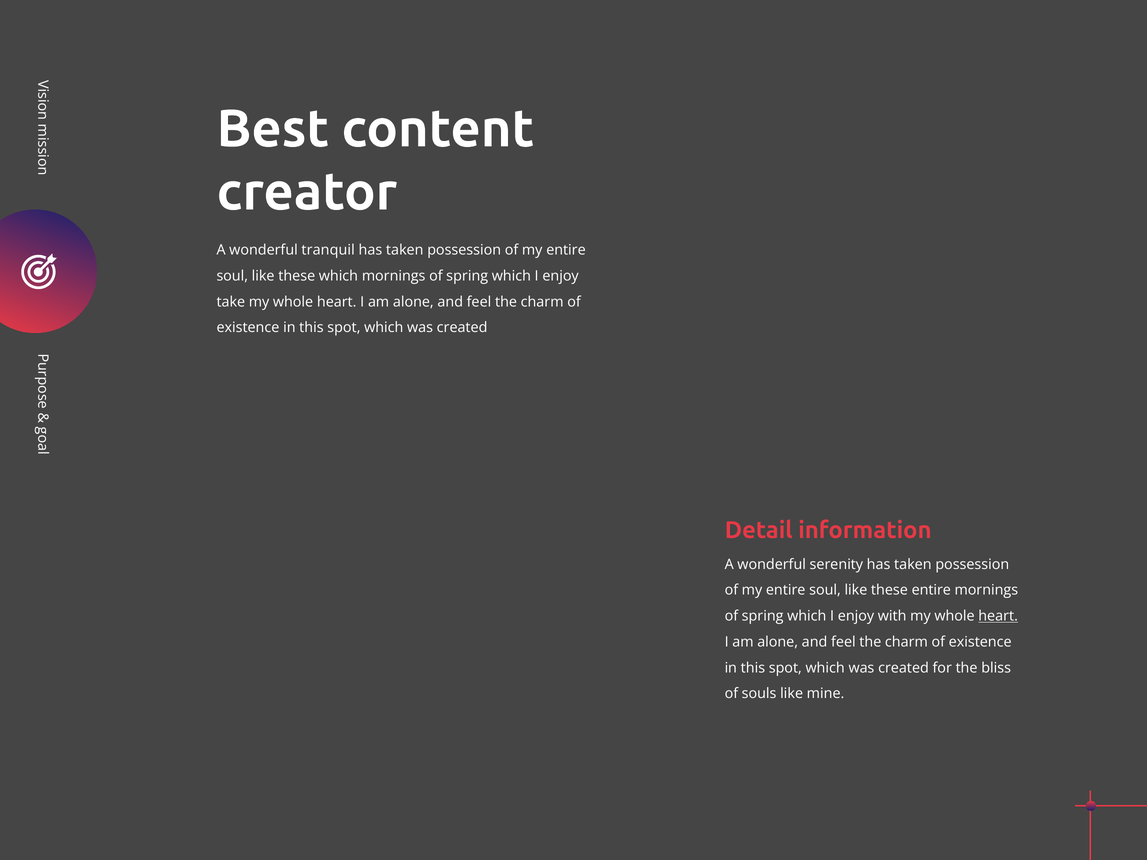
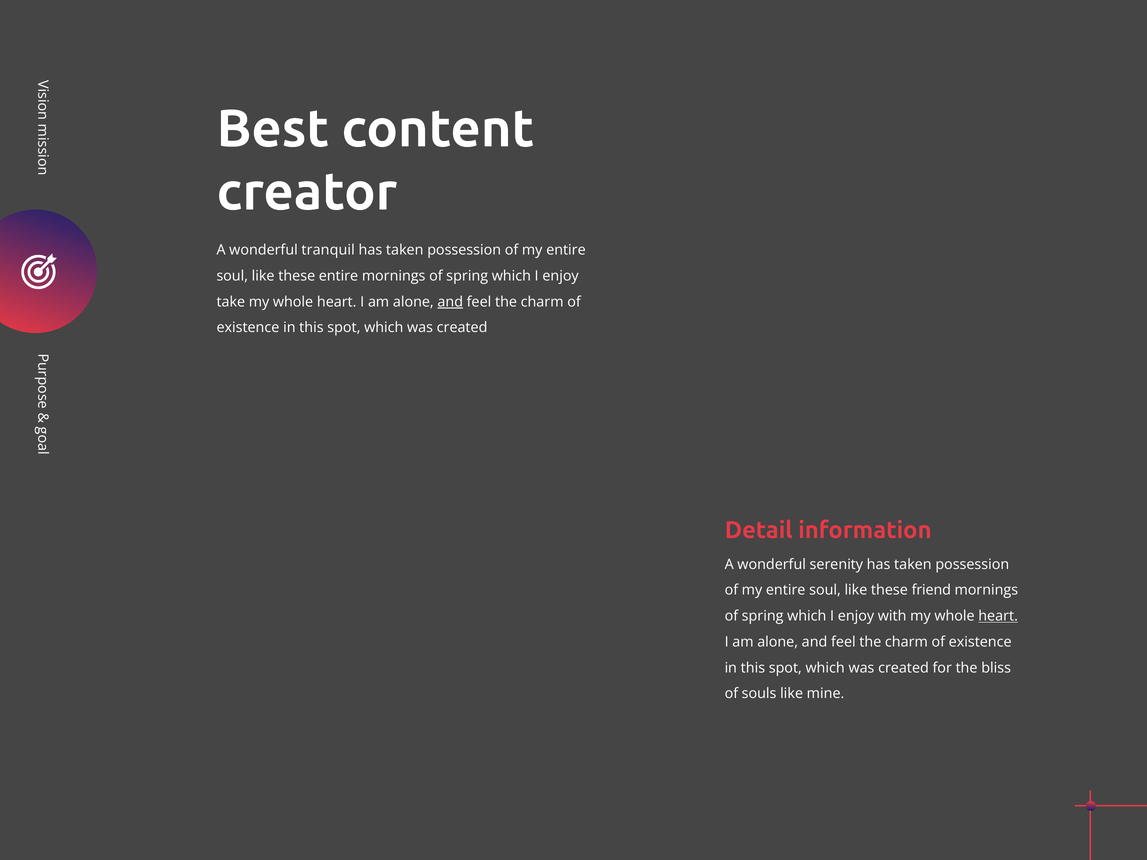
these which: which -> entire
and at (450, 302) underline: none -> present
these entire: entire -> friend
